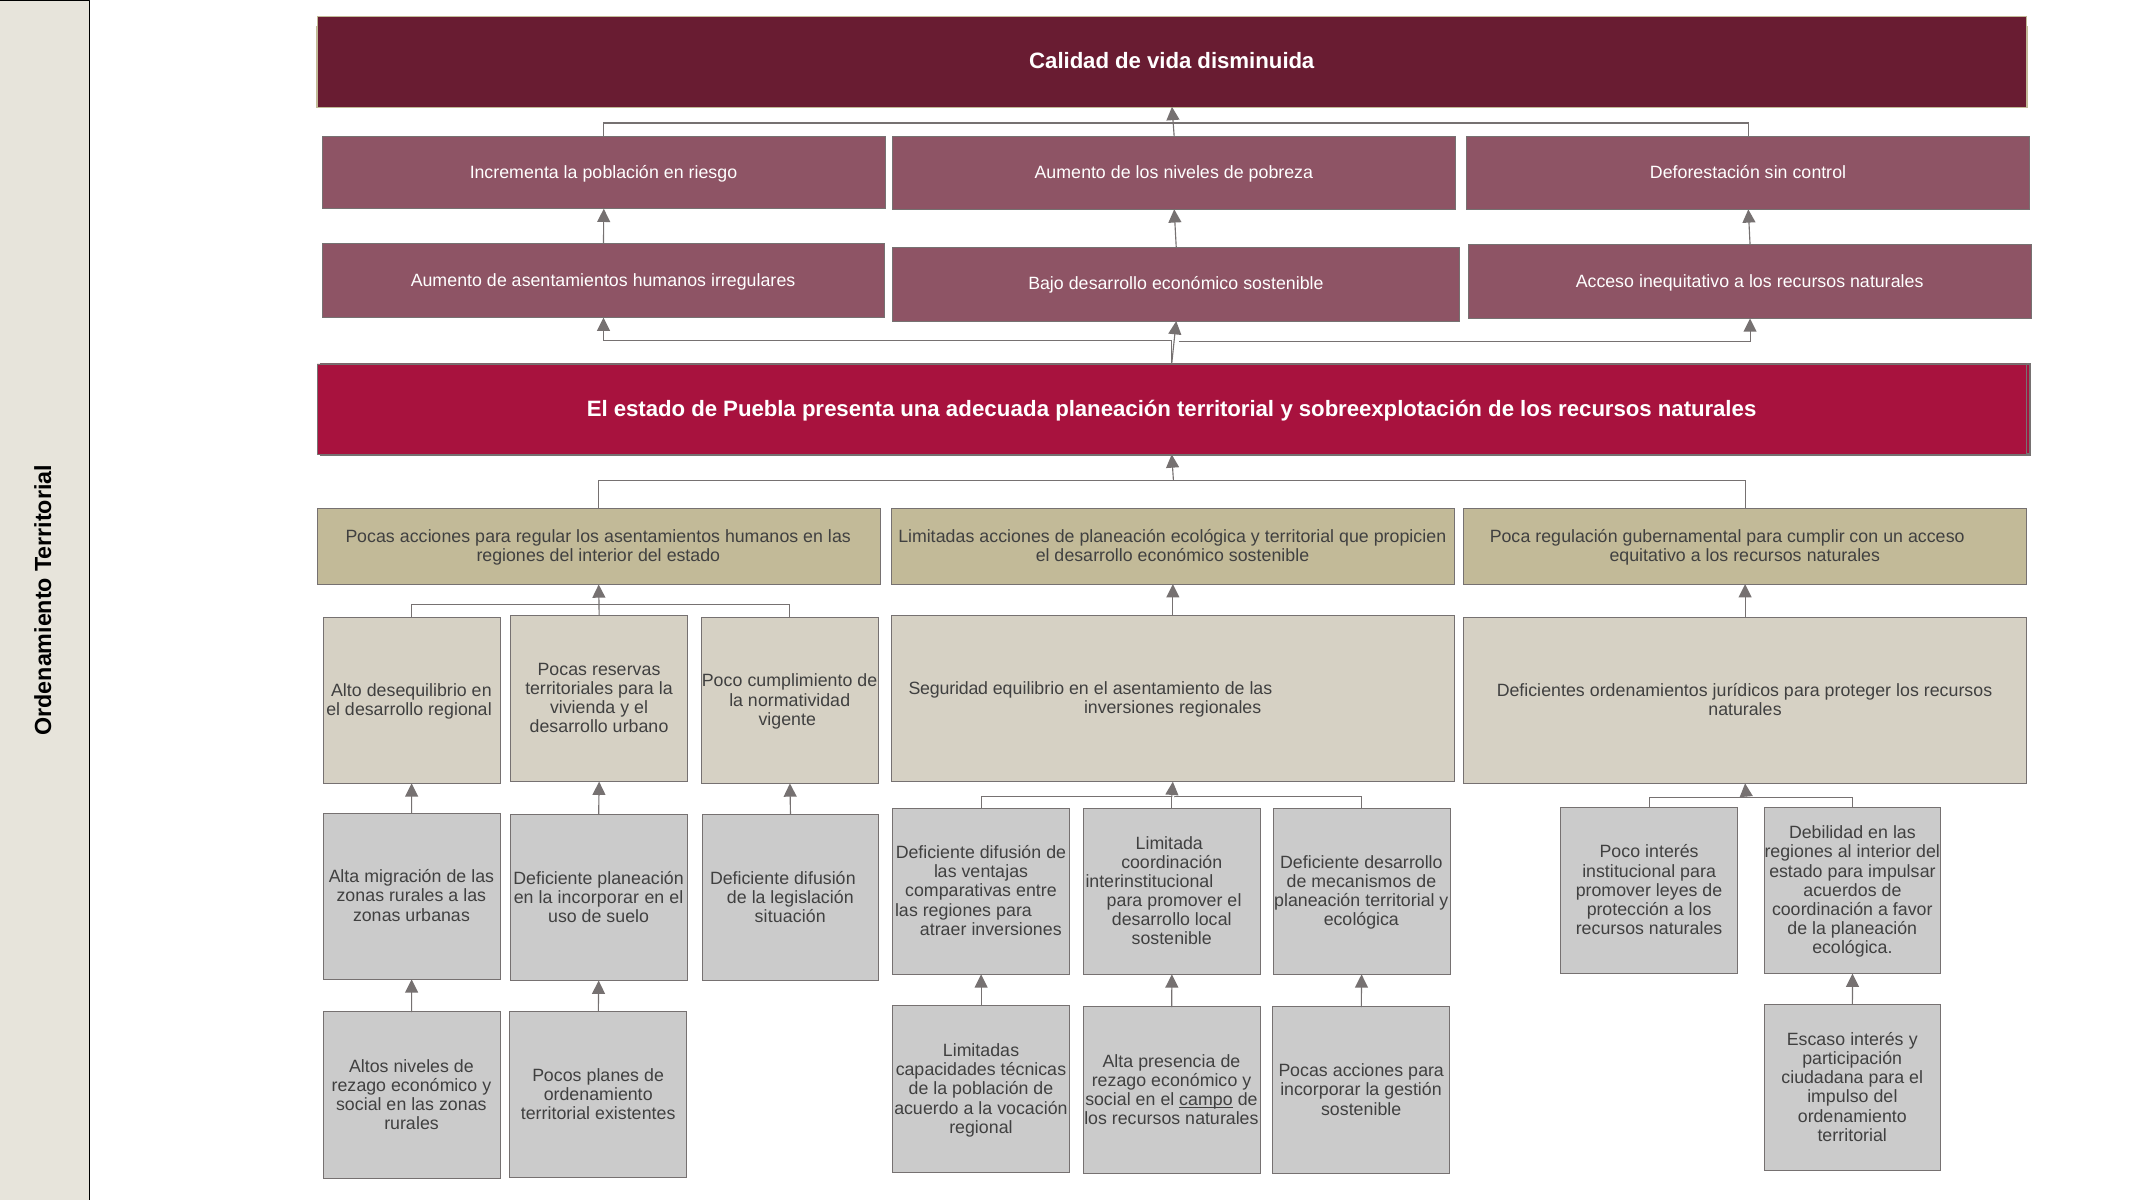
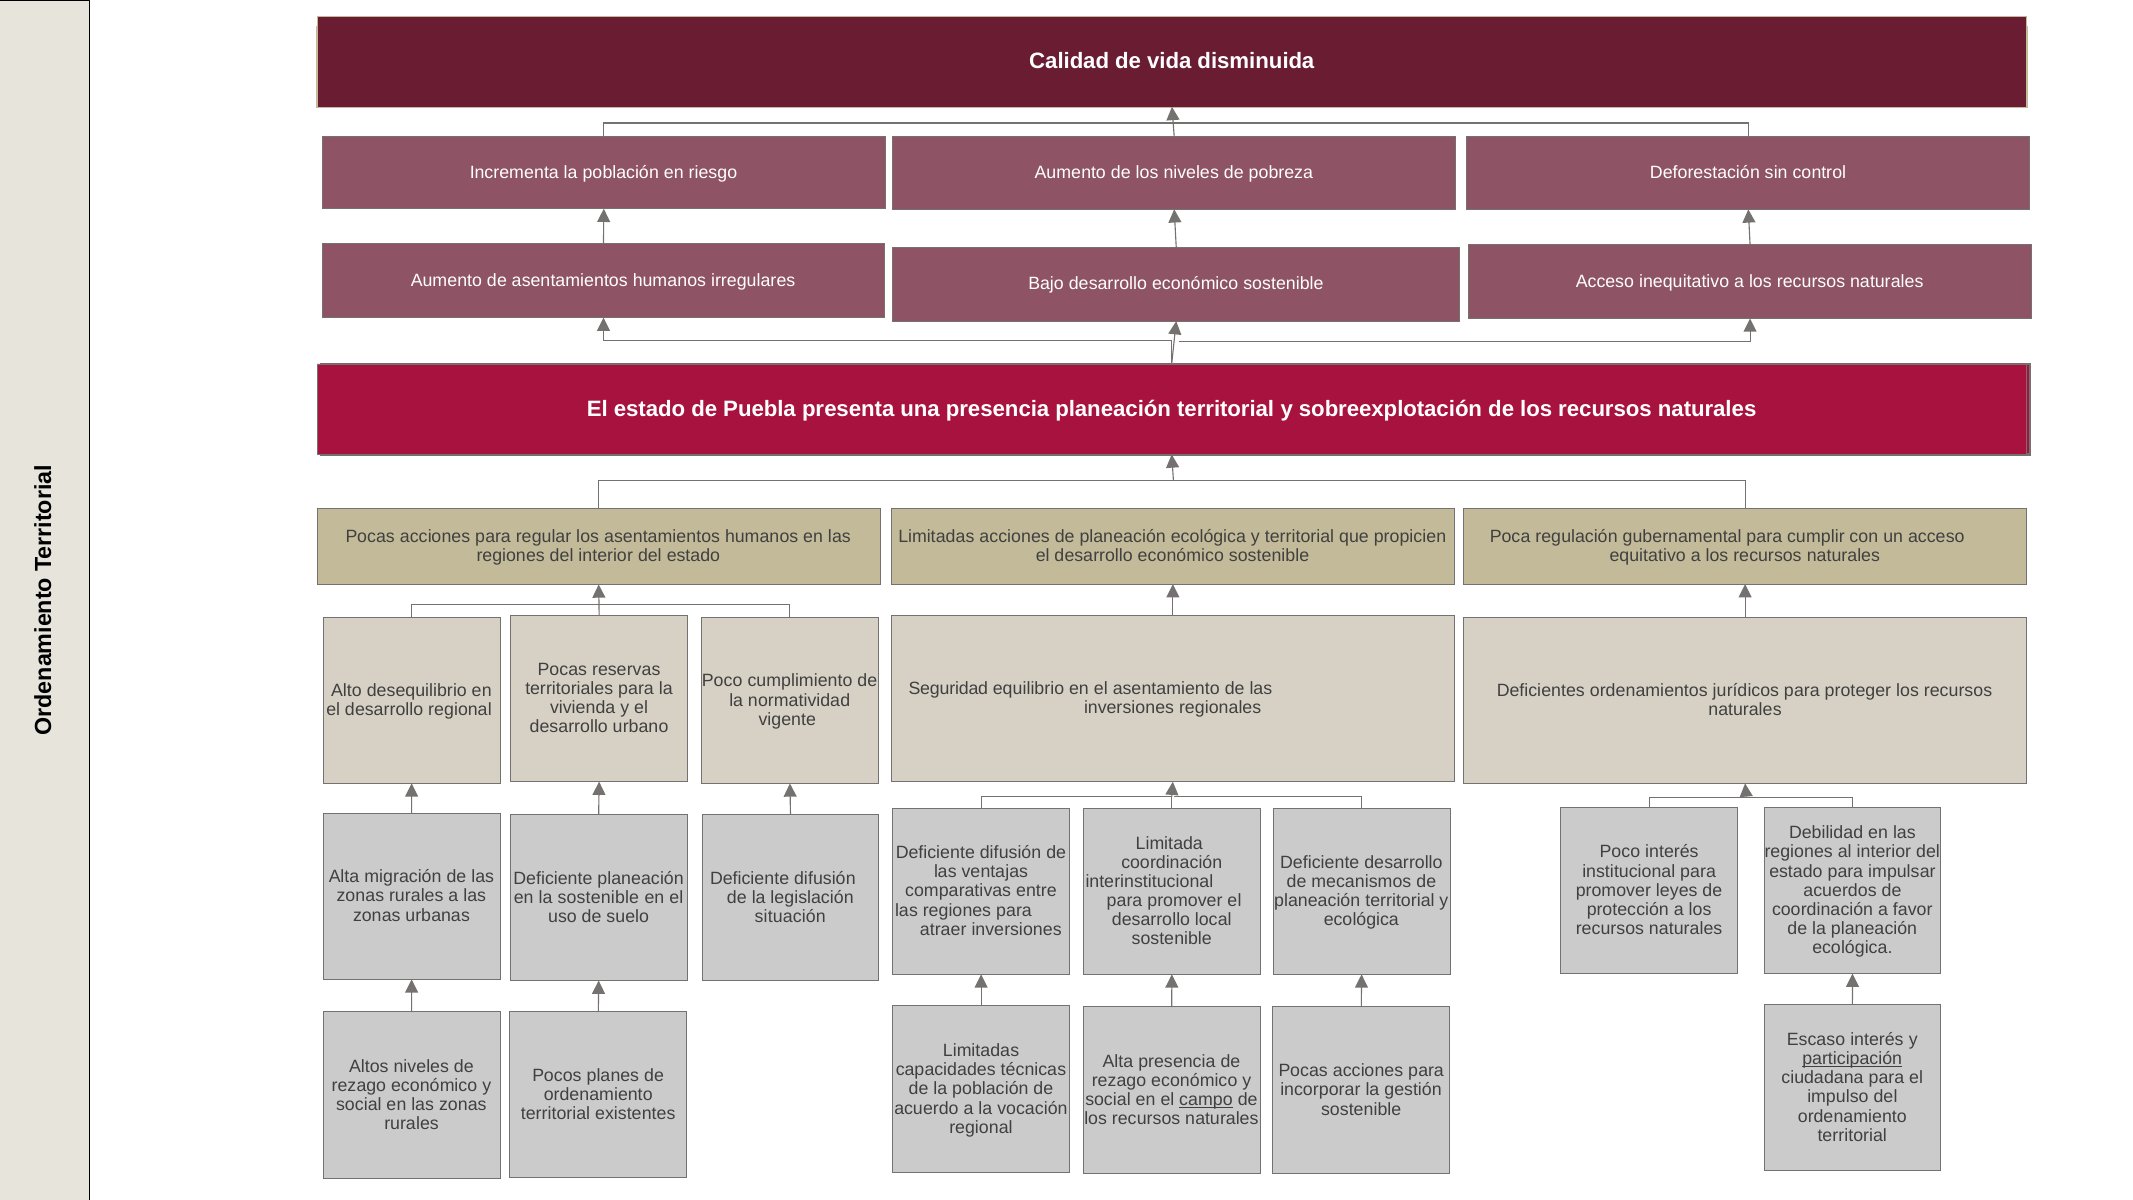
una adecuada: adecuada -> presencia
la incorporar: incorporar -> sostenible
participación underline: none -> present
